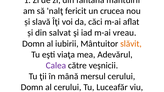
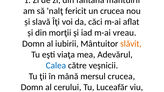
salvat: salvat -> morţii
Calea colour: purple -> blue
mersul cerului: cerului -> crucea
